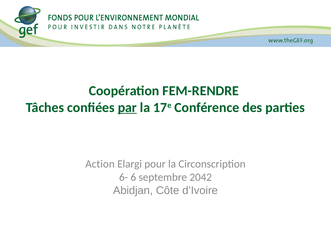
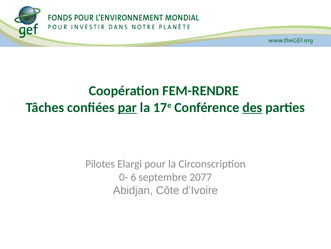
des underline: none -> present
Action: Action -> Pilotes
6-: 6- -> 0-
2042: 2042 -> 2077
